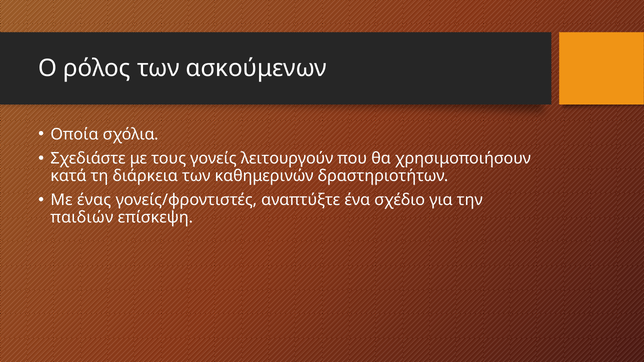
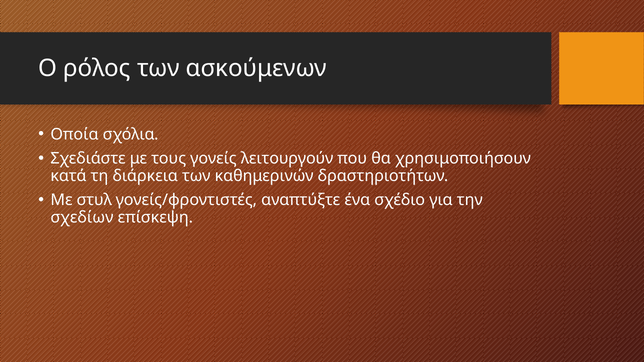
ένας: ένας -> στυλ
παιδιών: παιδιών -> σχεδίων
